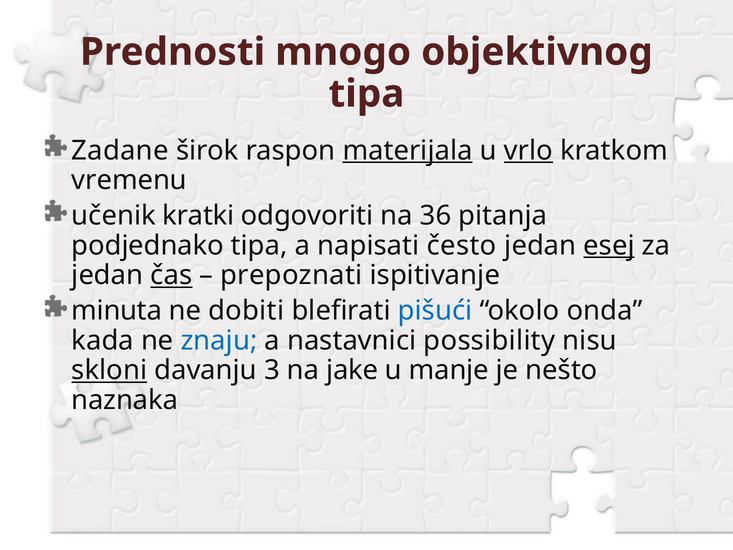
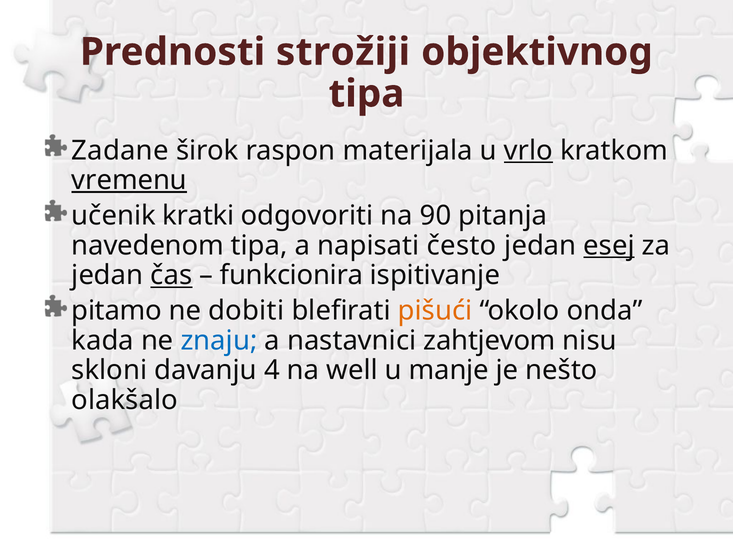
mnogo: mnogo -> strožiji
materijala underline: present -> none
vremenu underline: none -> present
36: 36 -> 90
podjednako: podjednako -> navedenom
prepoznati: prepoznati -> funkcionira
minuta: minuta -> pitamo
pišući colour: blue -> orange
possibility: possibility -> zahtjevom
skloni underline: present -> none
3: 3 -> 4
jake: jake -> well
naznaka: naznaka -> olakšalo
